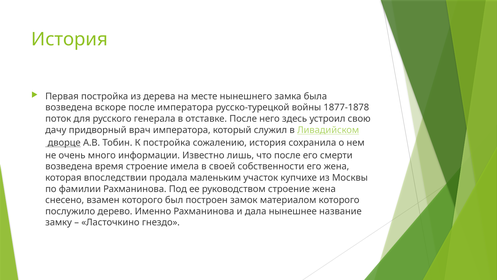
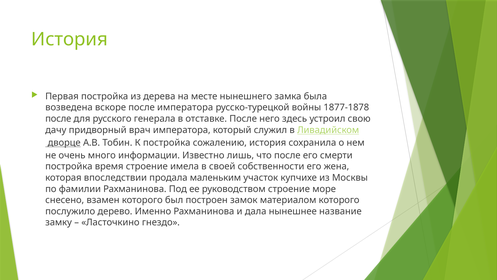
поток at (58, 119): поток -> после
возведена at (69, 166): возведена -> постройка
строение жена: жена -> море
